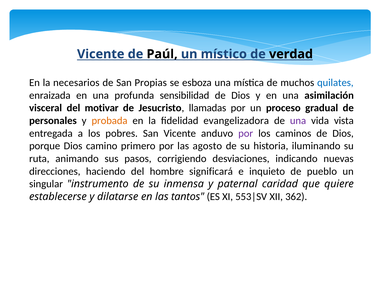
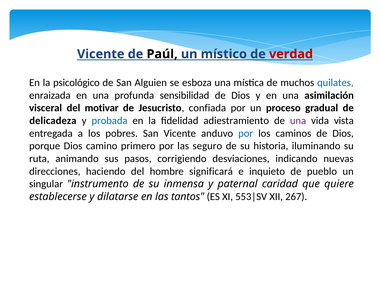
verdad colour: black -> red
necesarios: necesarios -> psicológico
Propias: Propias -> Alguien
llamadas: llamadas -> confiada
personales: personales -> delicadeza
probada colour: orange -> blue
evangelizadora: evangelizadora -> adiestramiento
por at (246, 133) colour: purple -> blue
agosto: agosto -> seguro
362: 362 -> 267
